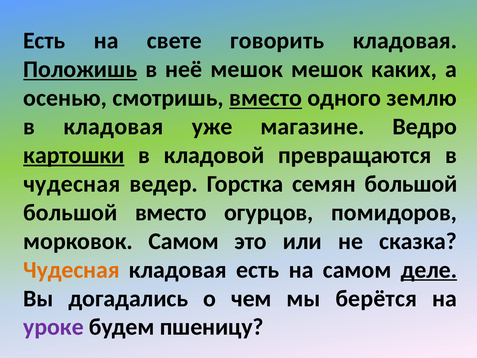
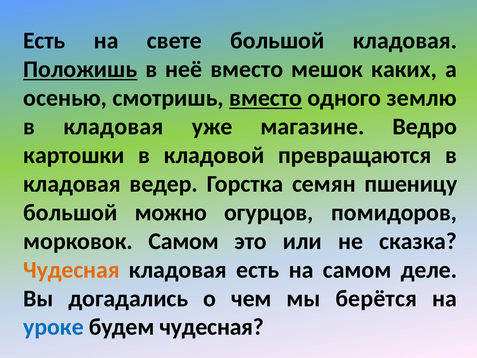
свете говорить: говорить -> большой
неё мешок: мешок -> вместо
картошки underline: present -> none
чудесная at (72, 184): чудесная -> кладовая
семян большой: большой -> пшеницу
большой вместо: вместо -> можно
деле underline: present -> none
уроке colour: purple -> blue
будем пшеницу: пшеницу -> чудесная
